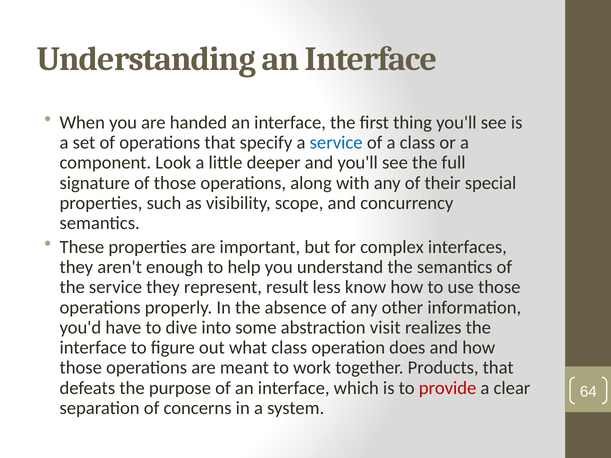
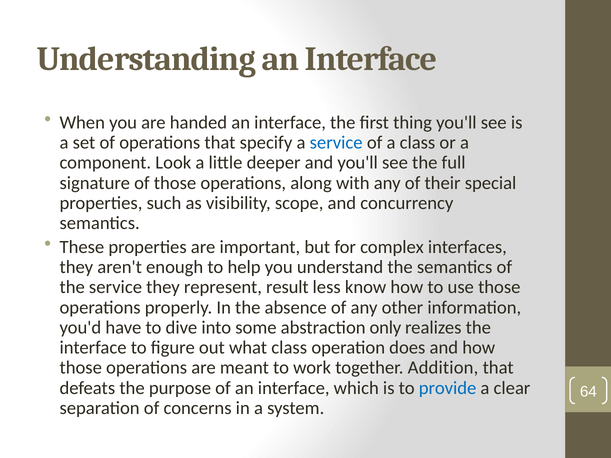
visit: visit -> only
Products: Products -> Addition
provide colour: red -> blue
